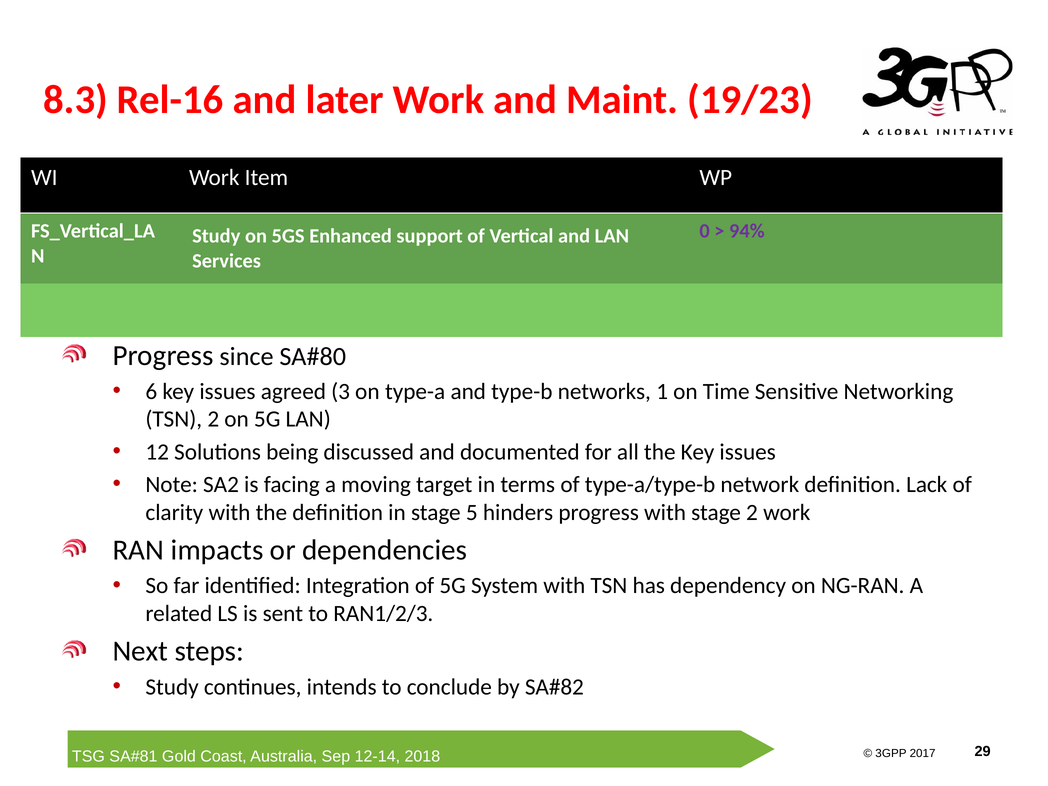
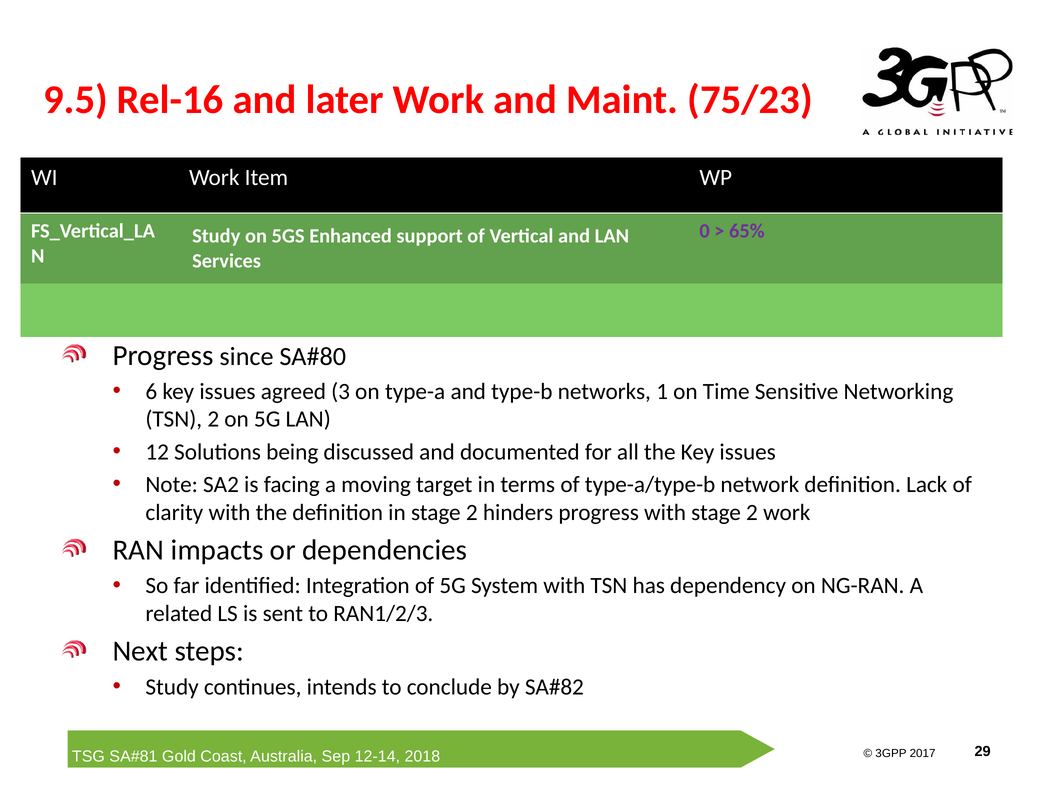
8.3: 8.3 -> 9.5
19/23: 19/23 -> 75/23
94%: 94% -> 65%
in stage 5: 5 -> 2
